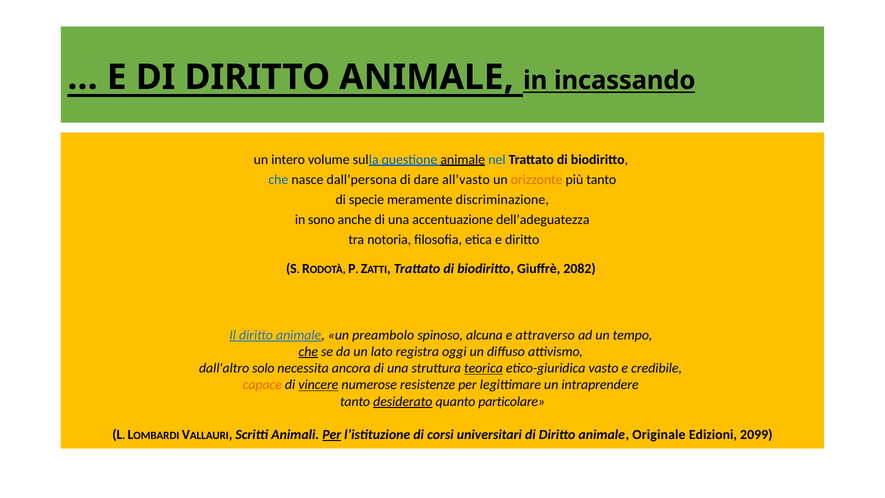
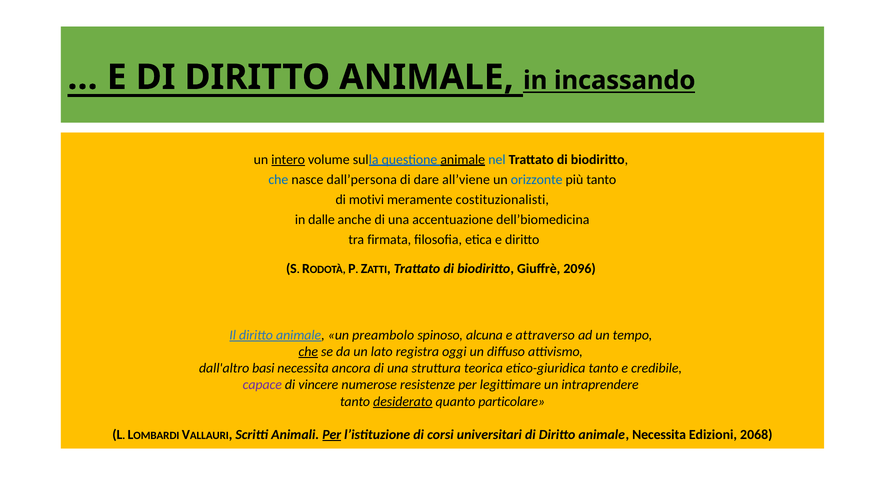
intero underline: none -> present
all’vasto: all’vasto -> all’viene
orizzonte colour: orange -> blue
specie: specie -> motivi
discriminazione: discriminazione -> costituzionalisti
sono: sono -> dalle
dell’adeguatezza: dell’adeguatezza -> dell’biomedicina
notoria: notoria -> firmata
2082: 2082 -> 2096
solo: solo -> basi
teorica underline: present -> none
etico-giuridica vasto: vasto -> tanto
capace colour: orange -> purple
vincere underline: present -> none
animale Originale: Originale -> Necessita
2099: 2099 -> 2068
